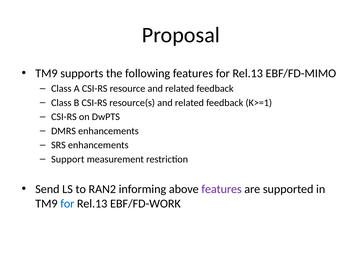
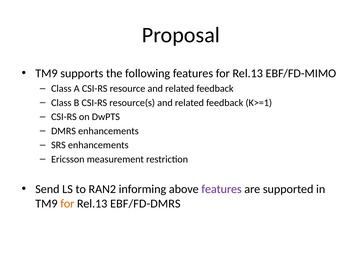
Support: Support -> Ericsson
for at (67, 203) colour: blue -> orange
EBF/FD-WORK: EBF/FD-WORK -> EBF/FD-DMRS
